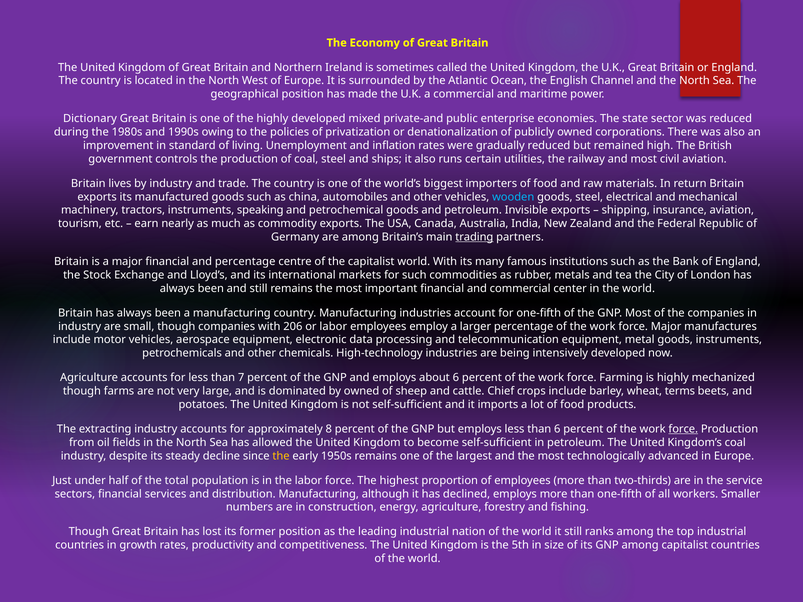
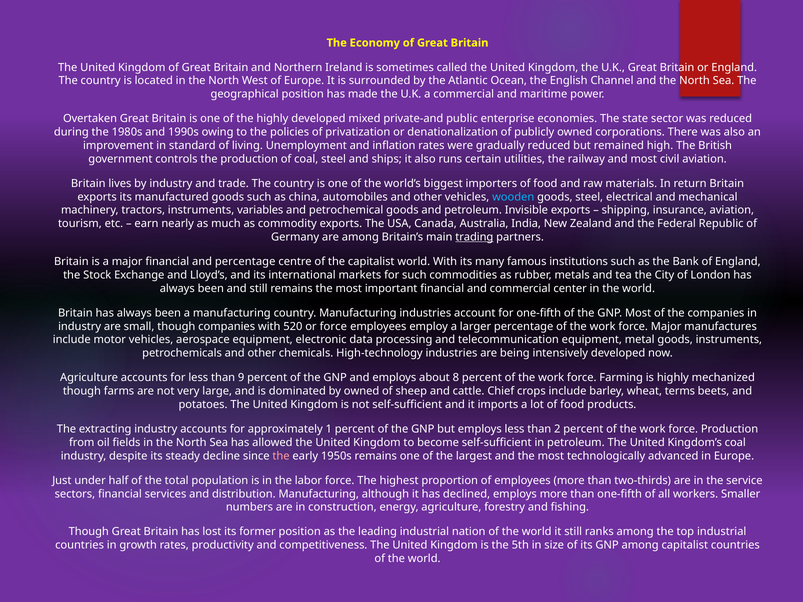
Dictionary: Dictionary -> Overtaken
speaking: speaking -> variables
206: 206 -> 520
or labor: labor -> force
7: 7 -> 9
about 6: 6 -> 8
8: 8 -> 1
than 6: 6 -> 2
force at (683, 429) underline: present -> none
the at (281, 456) colour: yellow -> pink
